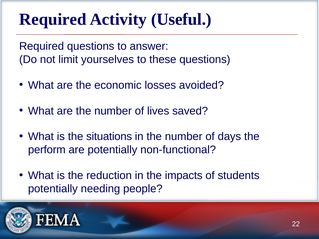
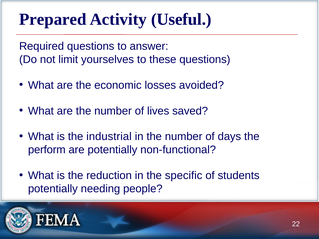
Required at (53, 19): Required -> Prepared
situations: situations -> industrial
impacts: impacts -> specific
